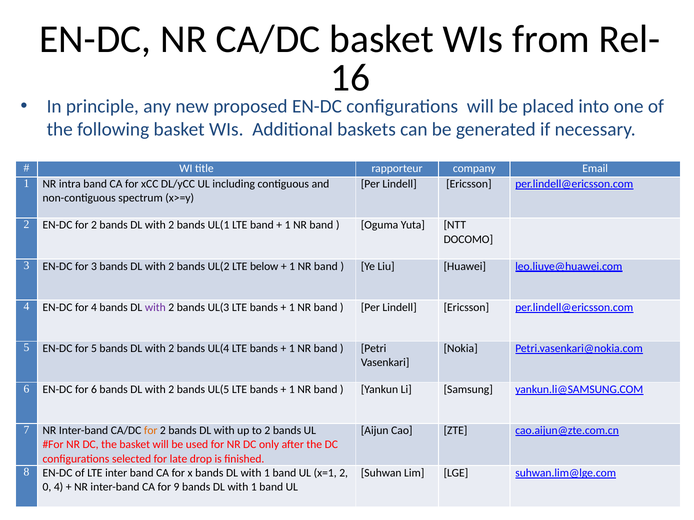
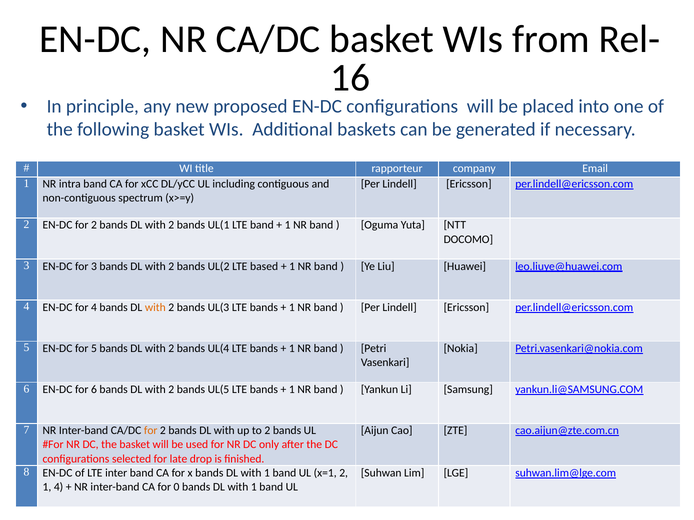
below: below -> based
with at (155, 308) colour: purple -> orange
0 at (47, 487): 0 -> 1
9: 9 -> 0
